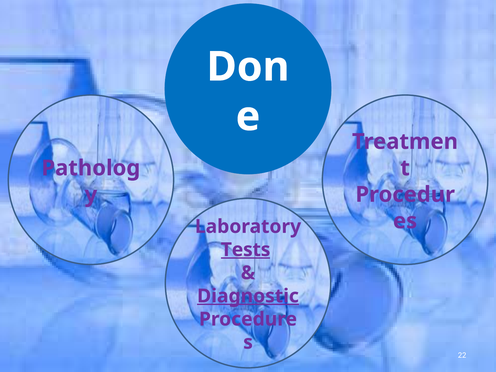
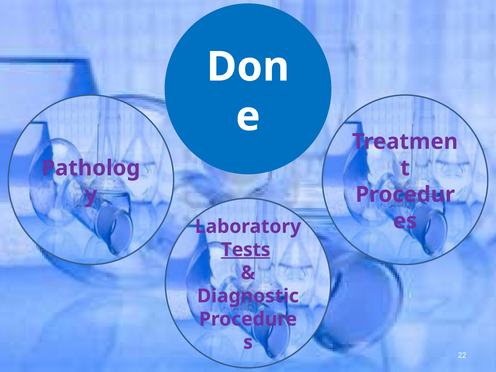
Diagnostic underline: present -> none
